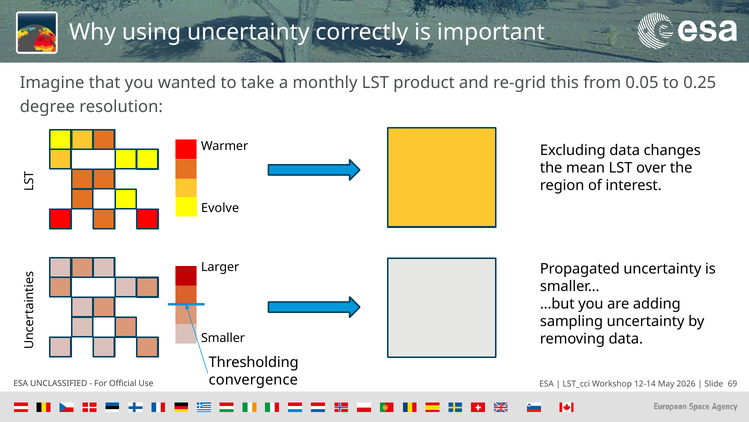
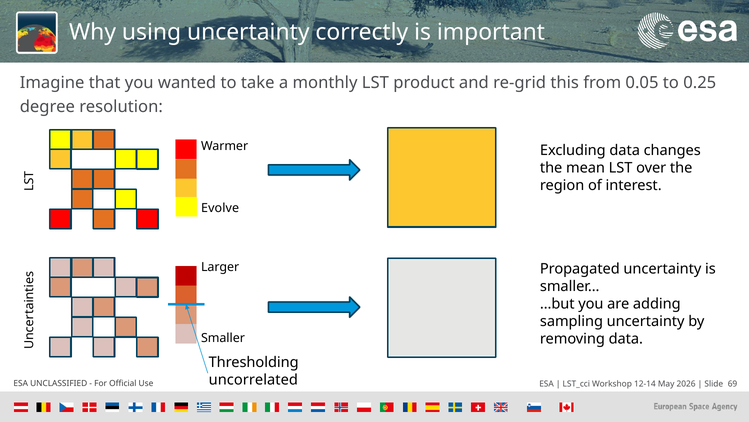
convergence: convergence -> uncorrelated
